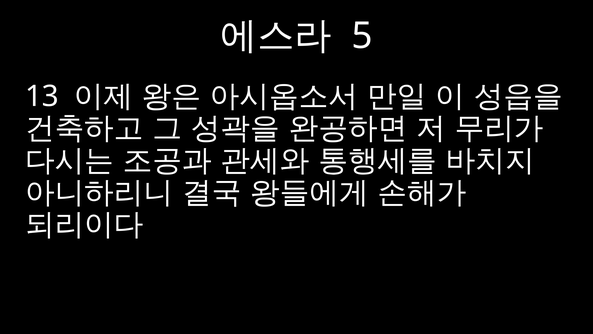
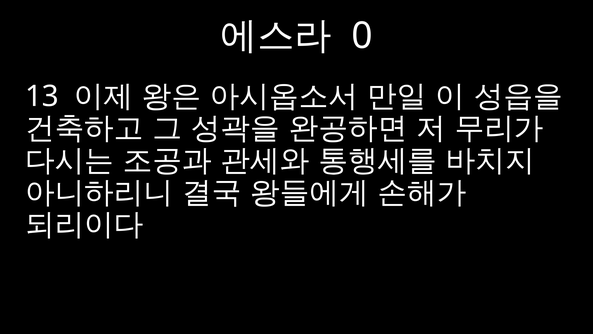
5: 5 -> 0
